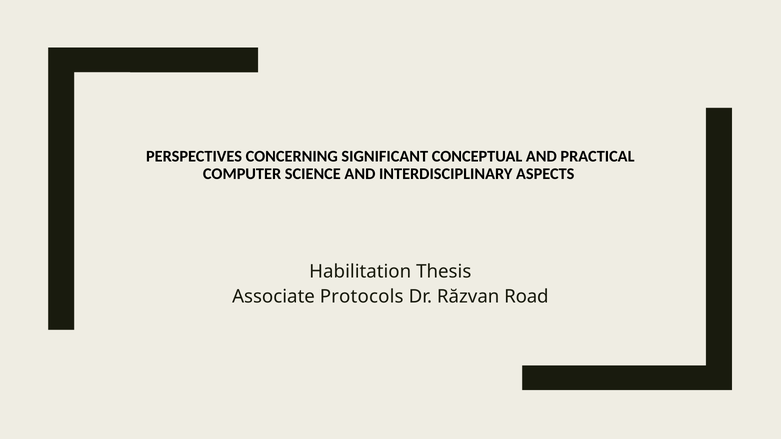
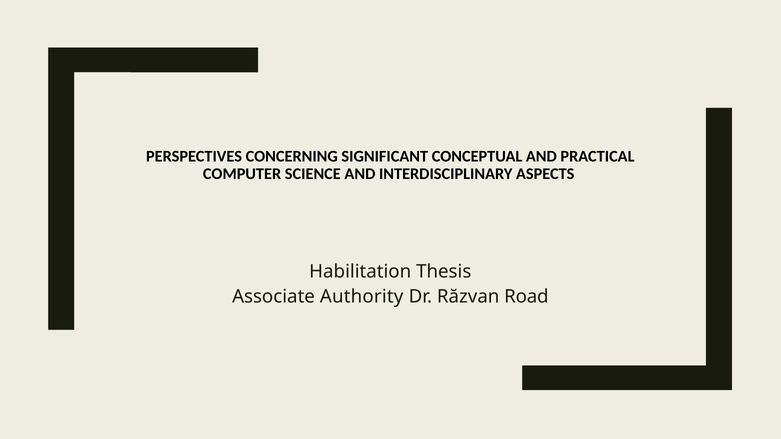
Protocols: Protocols -> Authority
